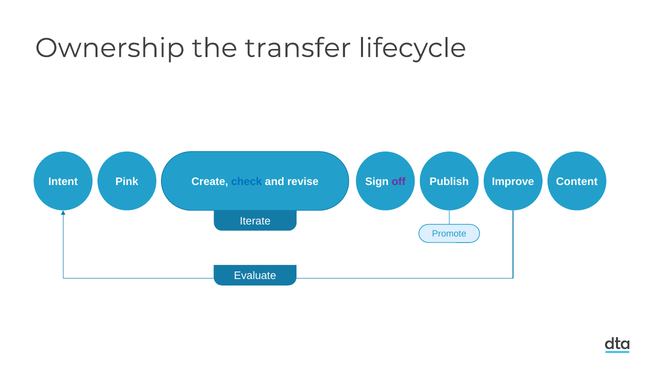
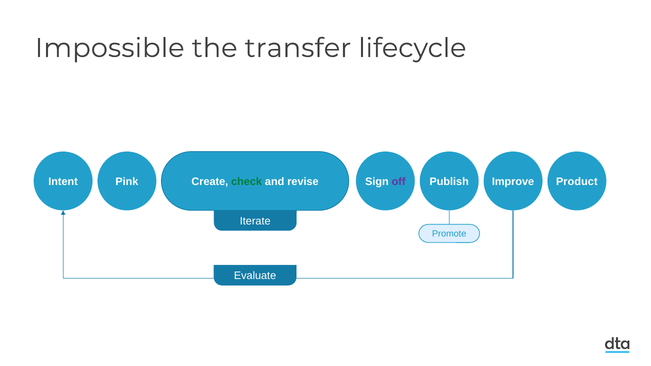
Ownership: Ownership -> Impossible
check colour: blue -> green
Content: Content -> Product
